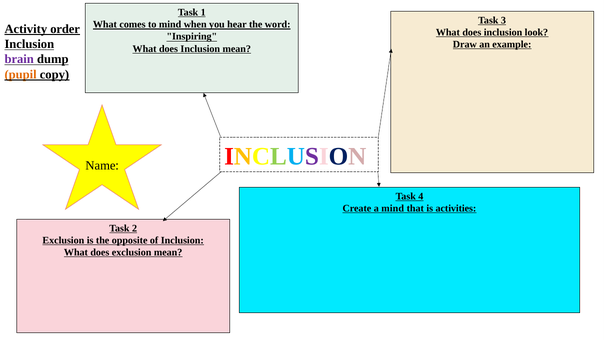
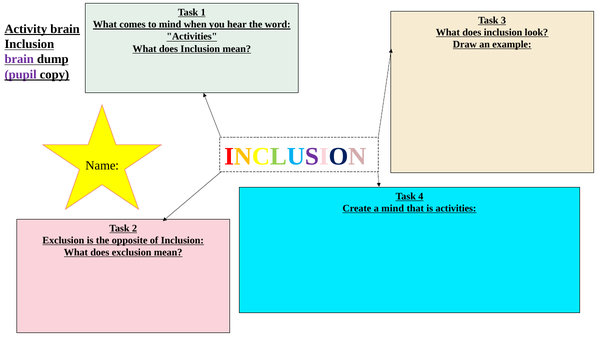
Activity order: order -> brain
Inspiring at (192, 37): Inspiring -> Activities
pupil colour: orange -> purple
